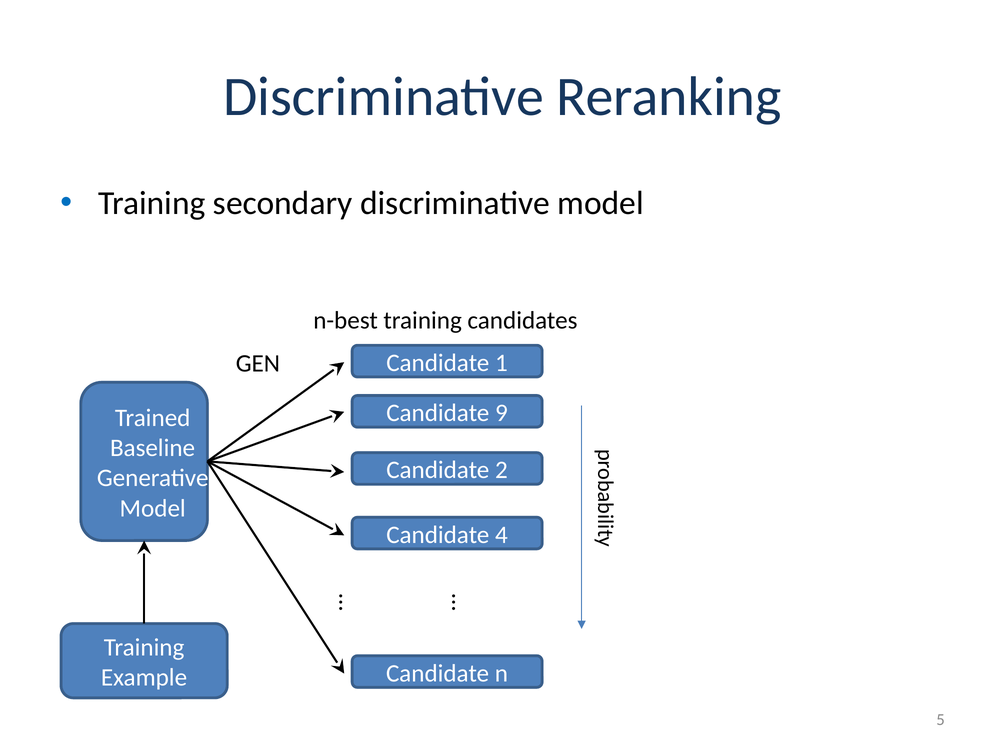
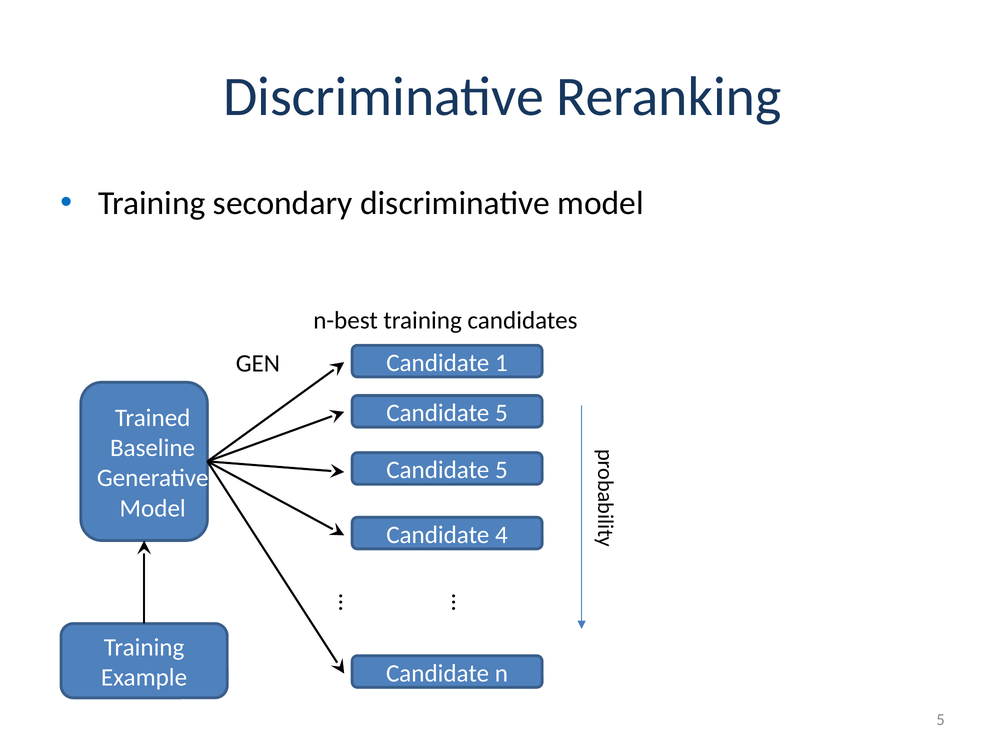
9 at (501, 413): 9 -> 5
2 at (501, 470): 2 -> 5
